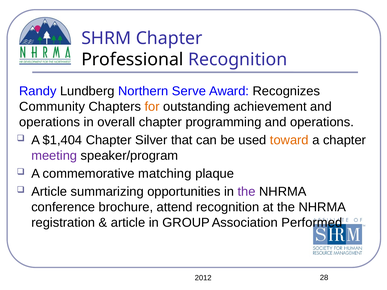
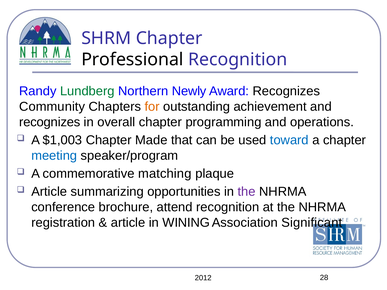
Lundberg colour: black -> green
Serve: Serve -> Newly
operations at (50, 122): operations -> recognizes
$1,404: $1,404 -> $1,003
Silver: Silver -> Made
toward colour: orange -> blue
meeting colour: purple -> blue
GROUP: GROUP -> WINING
Performed: Performed -> Significant
